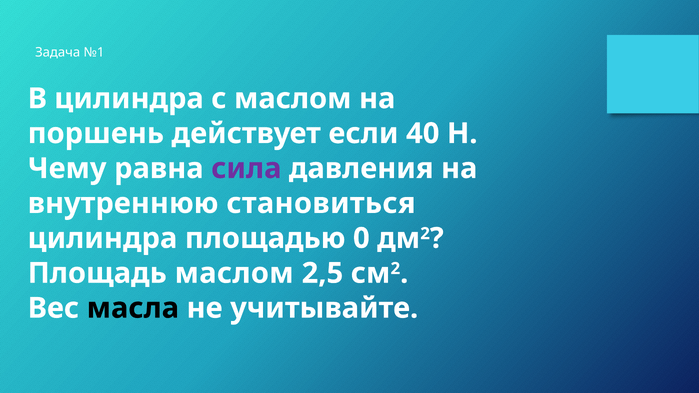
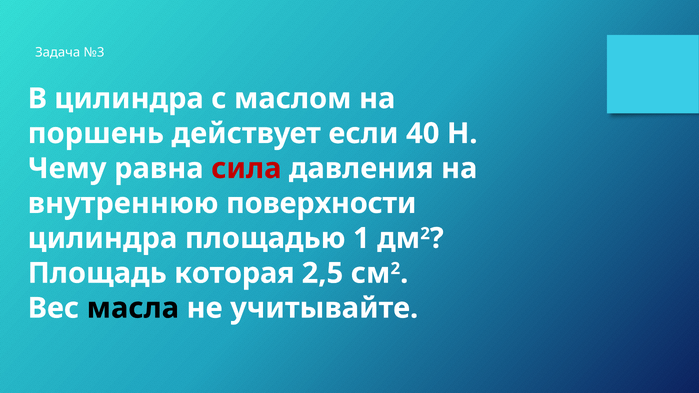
№1: №1 -> №3
сила colour: purple -> red
становиться: становиться -> поверхности
0: 0 -> 1
Площадь маслом: маслом -> которая
